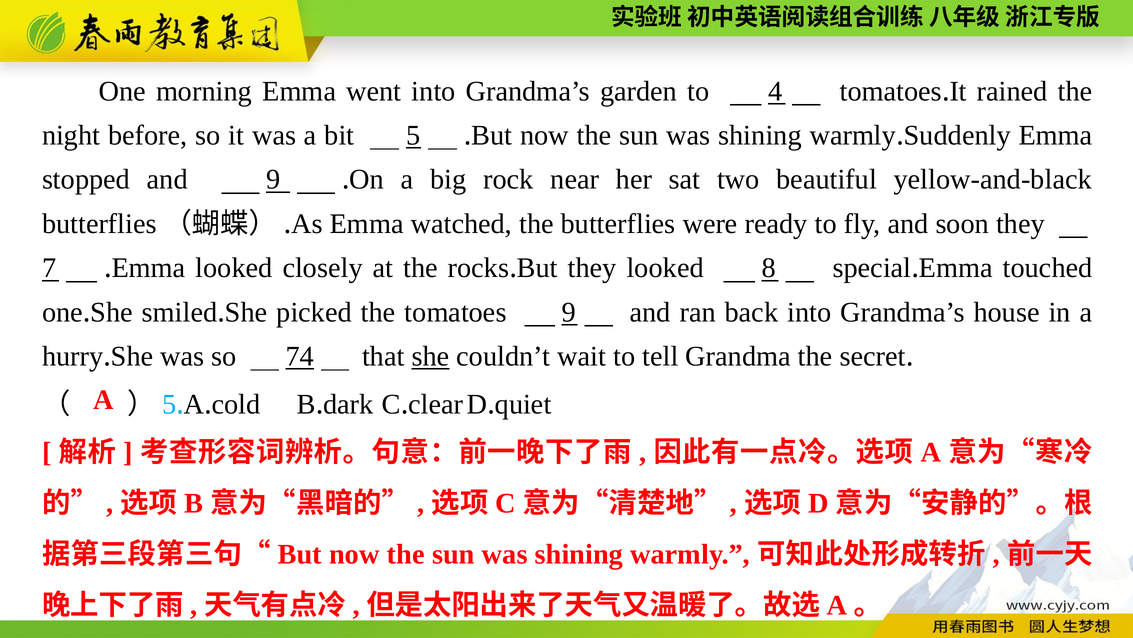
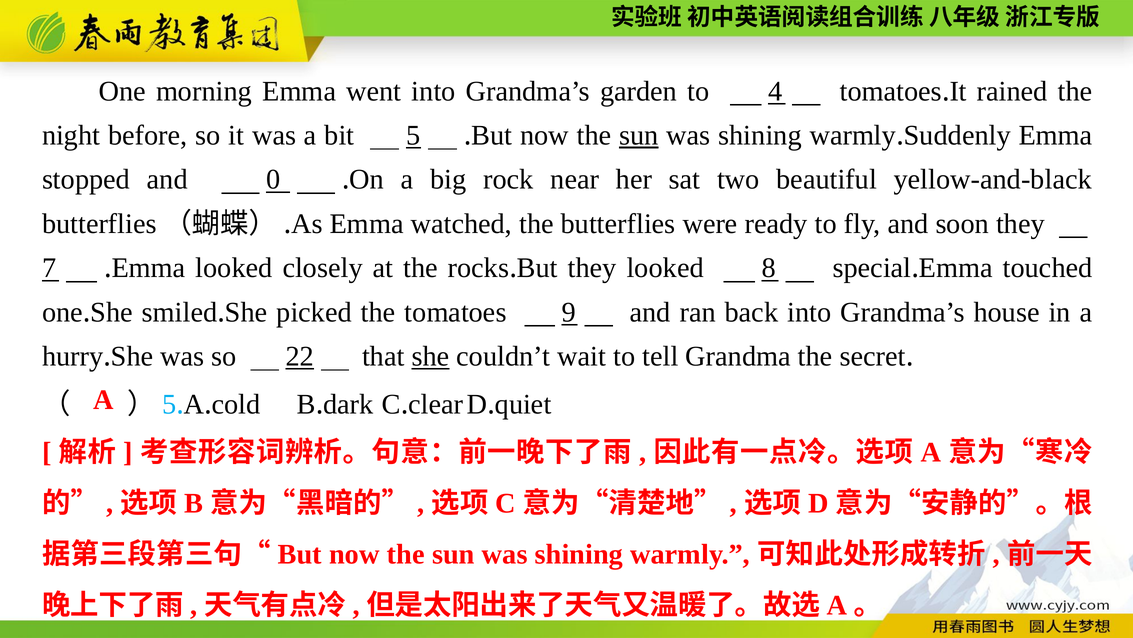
sun at (639, 135) underline: none -> present
and 9: 9 -> 0
74: 74 -> 22
